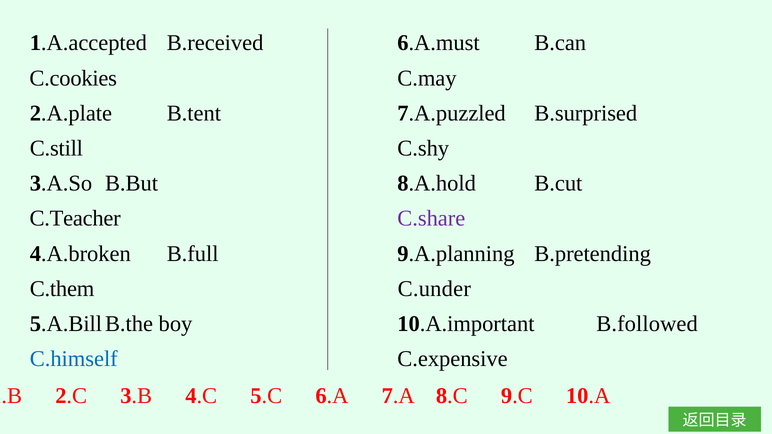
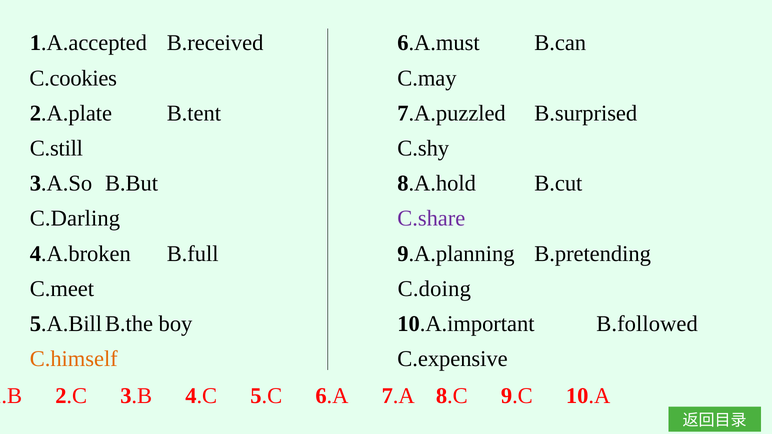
C.Teacher: C.Teacher -> C.Darling
C.them: C.them -> C.meet
C.under: C.under -> C.doing
C.himself colour: blue -> orange
